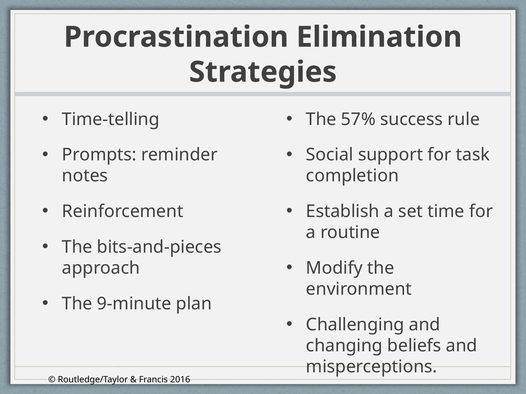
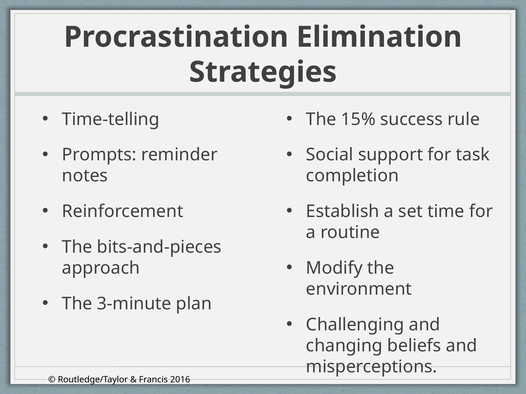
57%: 57% -> 15%
9-minute: 9-minute -> 3-minute
